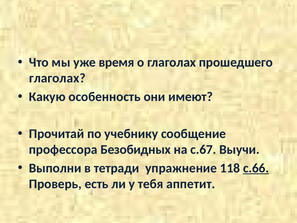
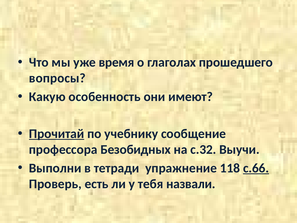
глаголах at (57, 78): глаголах -> вопросы
Прочитай underline: none -> present
с.67: с.67 -> с.32
аппетит: аппетит -> назвали
